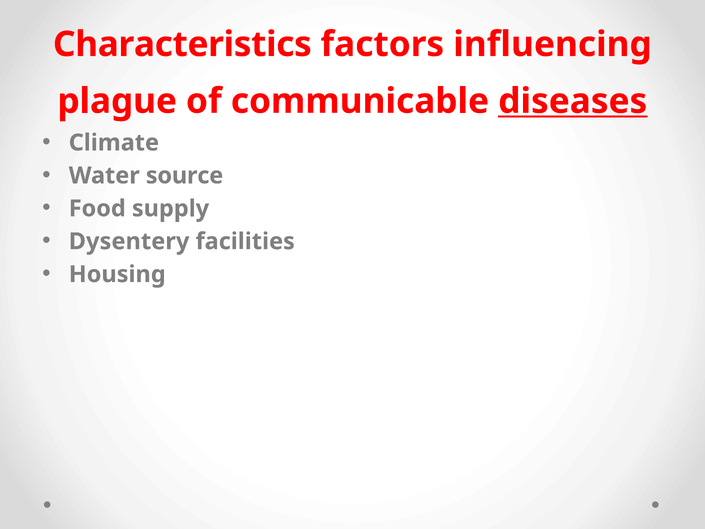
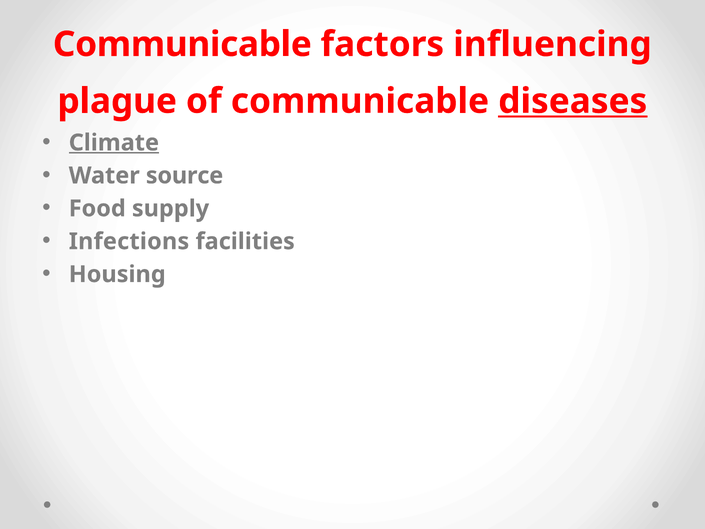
Characteristics at (182, 44): Characteristics -> Communicable
Climate underline: none -> present
Dysentery: Dysentery -> Infections
